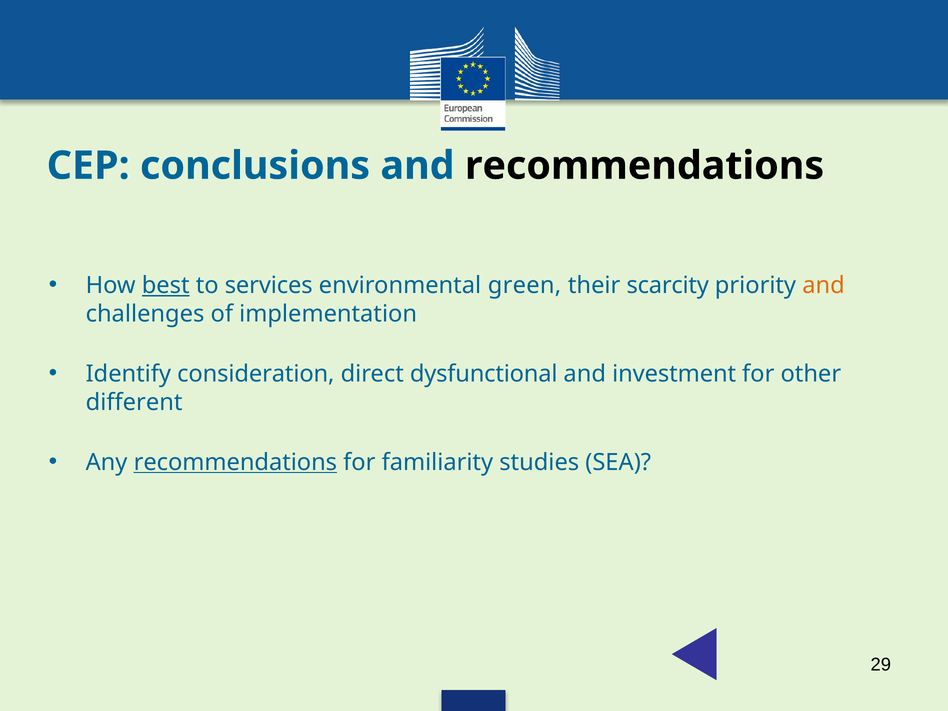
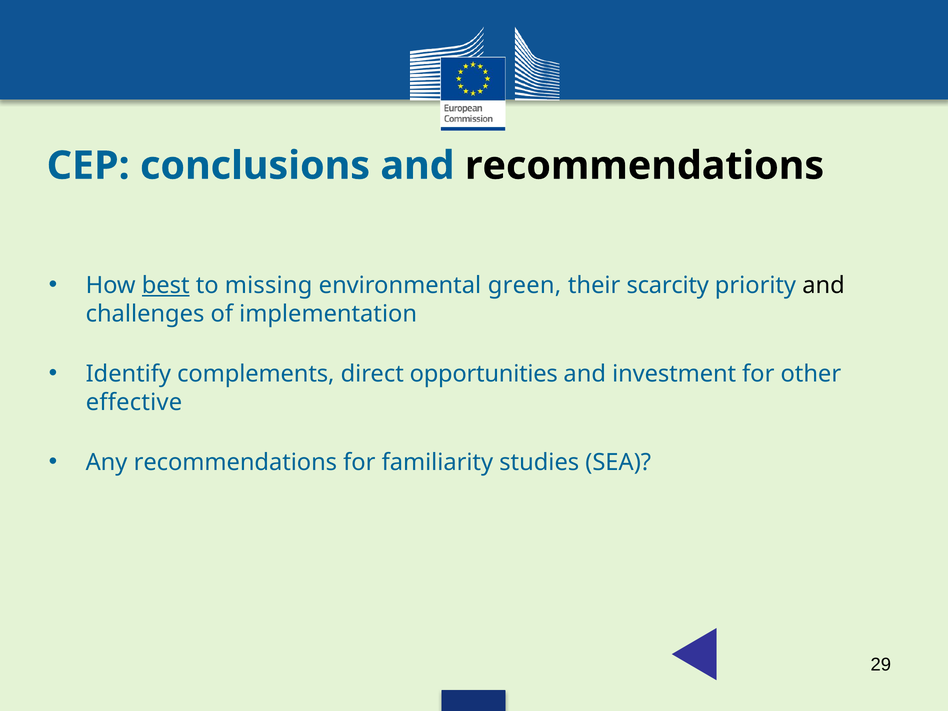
services: services -> missing
and at (824, 285) colour: orange -> black
consideration: consideration -> complements
dysfunctional: dysfunctional -> opportunities
different: different -> effective
recommendations at (235, 462) underline: present -> none
